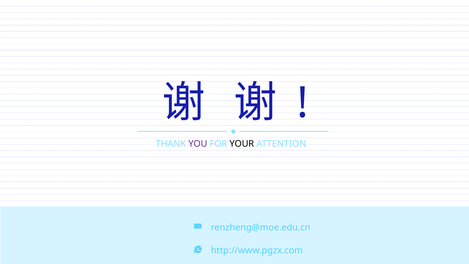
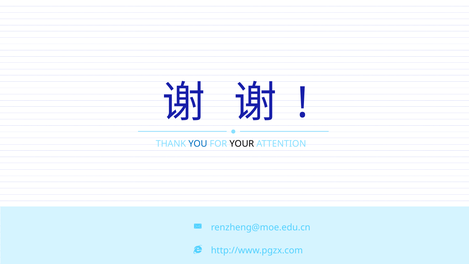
YOU colour: purple -> blue
